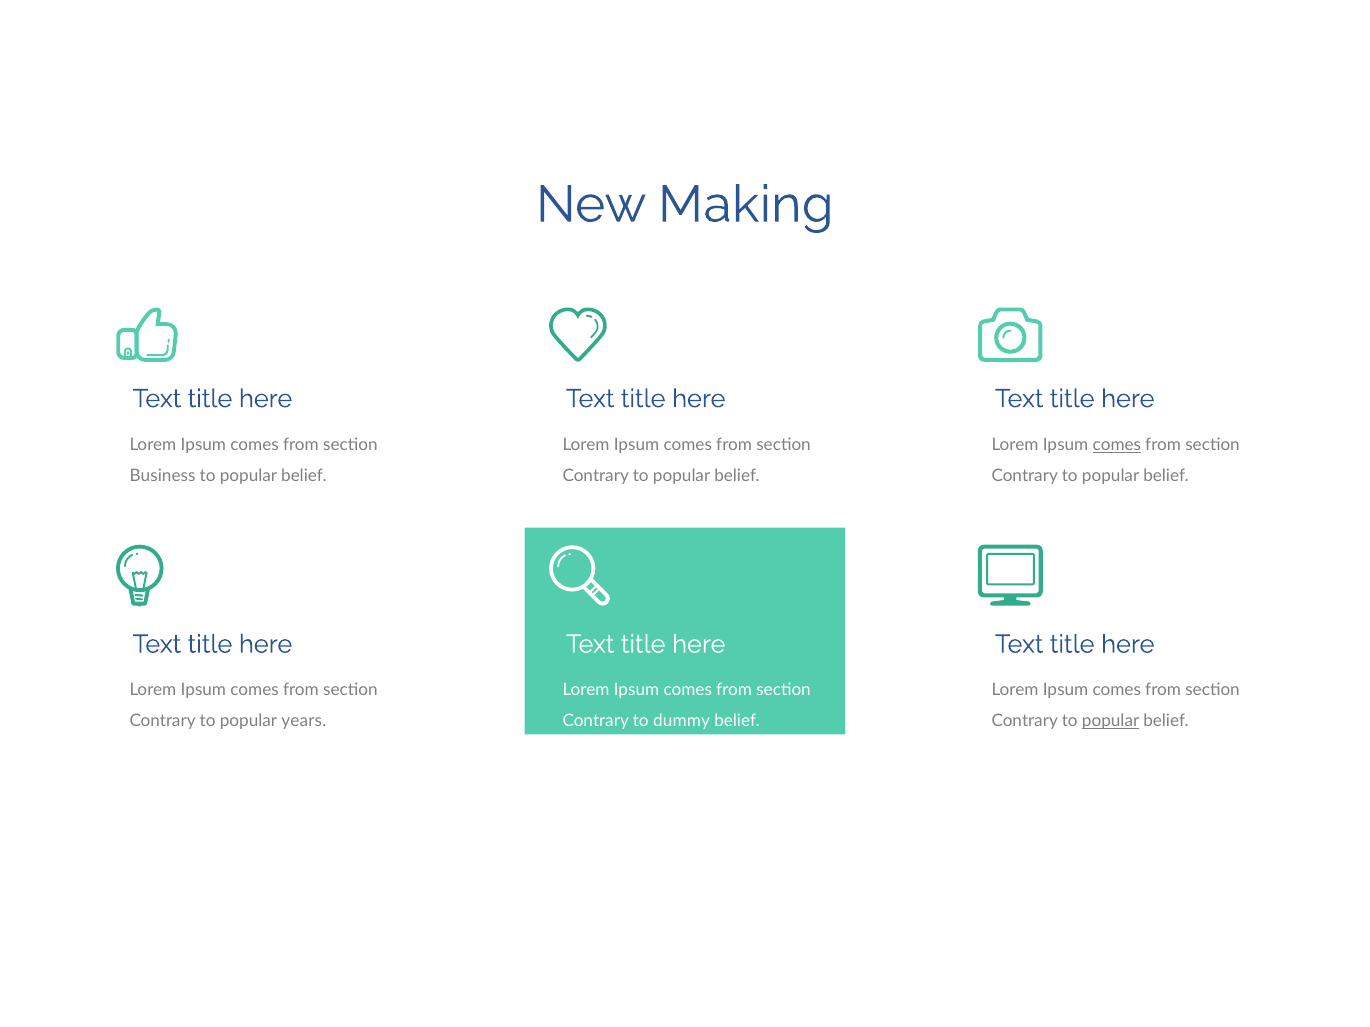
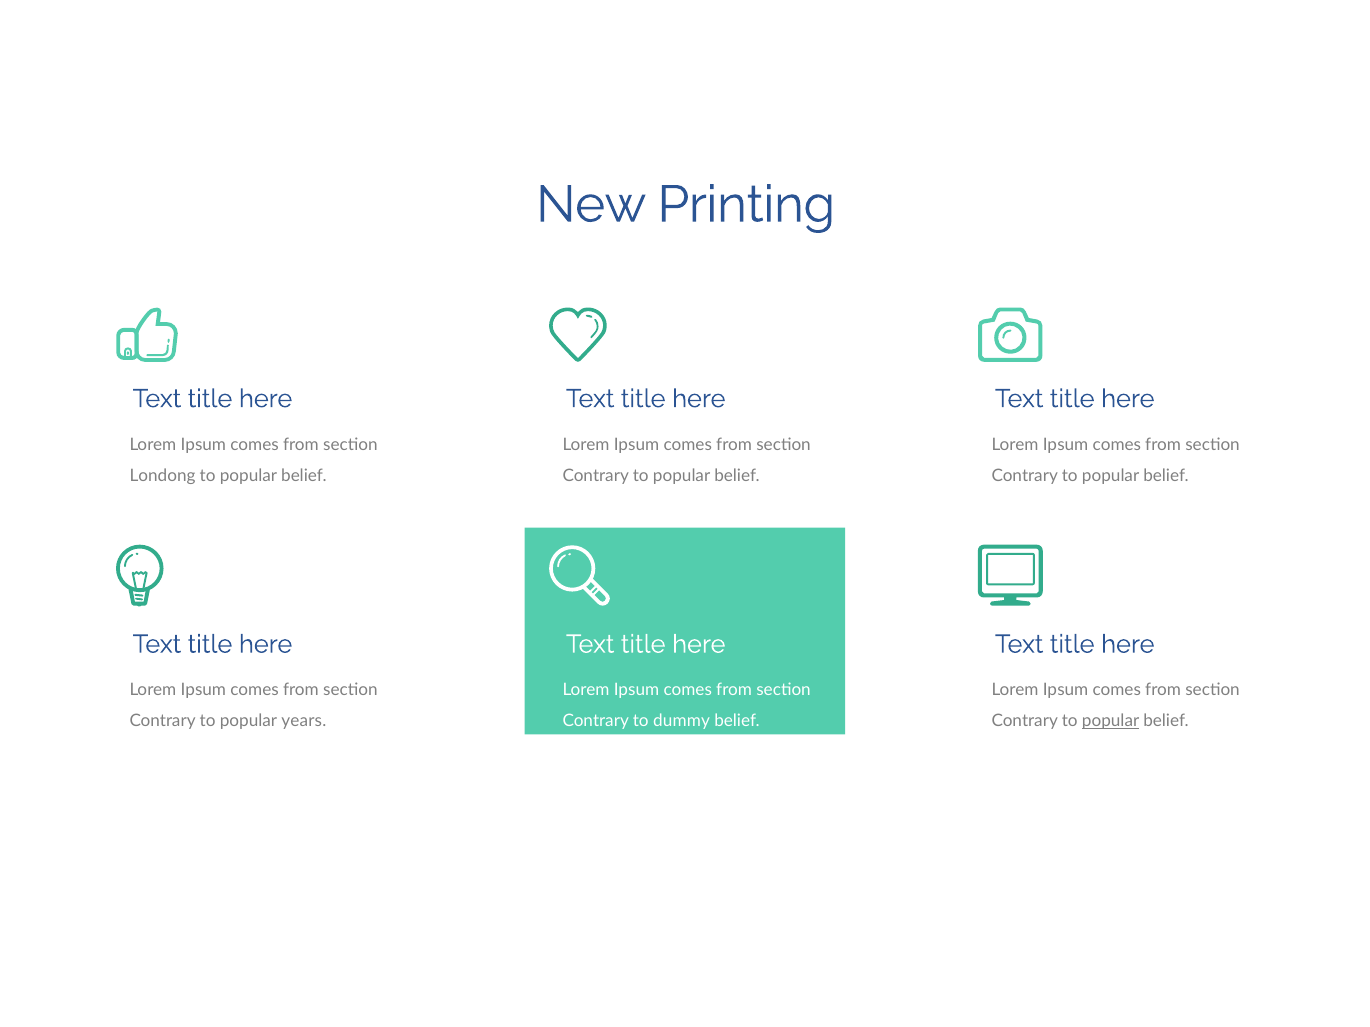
Making: Making -> Printing
comes at (1117, 445) underline: present -> none
Business: Business -> Londong
